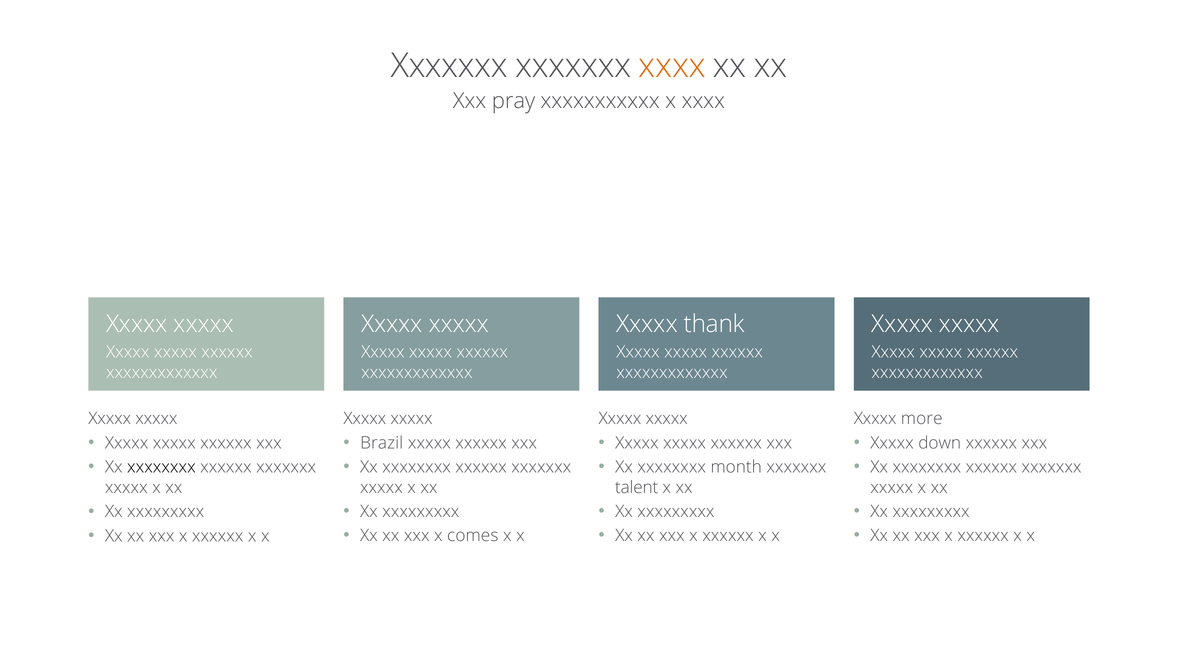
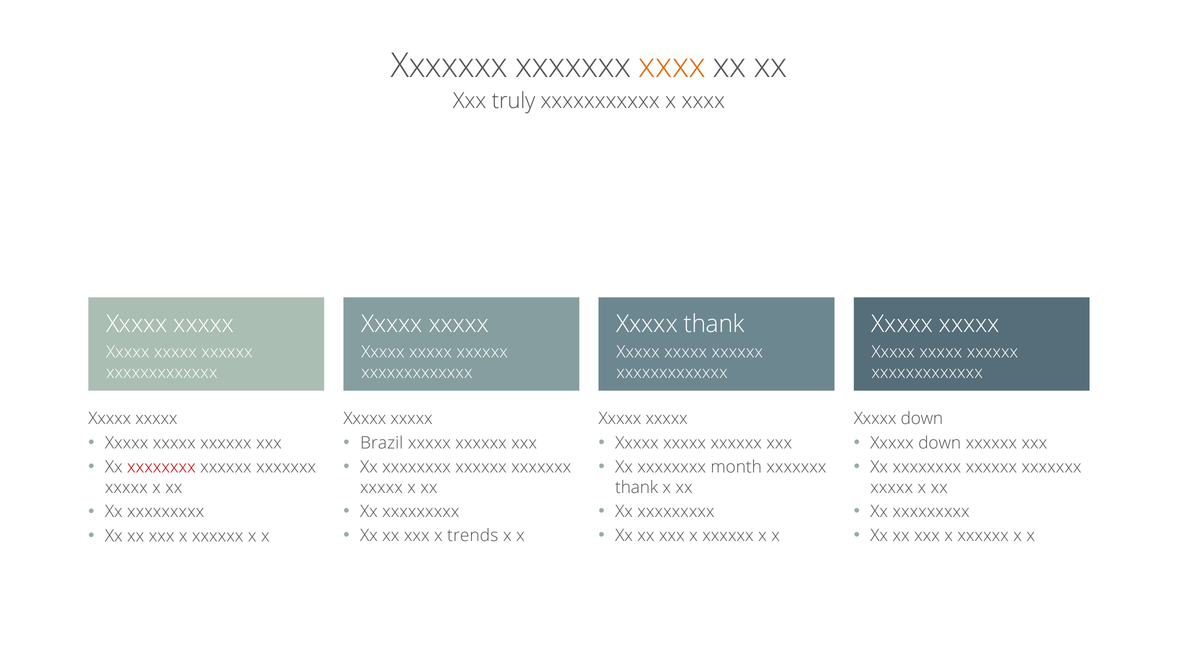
pray: pray -> truly
more at (922, 419): more -> down
xxxxxxxx at (161, 467) colour: black -> red
talent at (637, 487): talent -> thank
comes: comes -> trends
